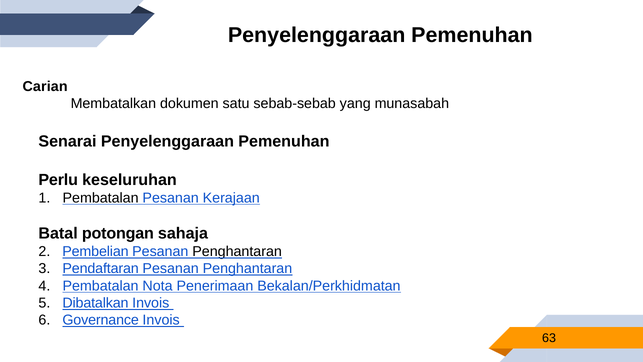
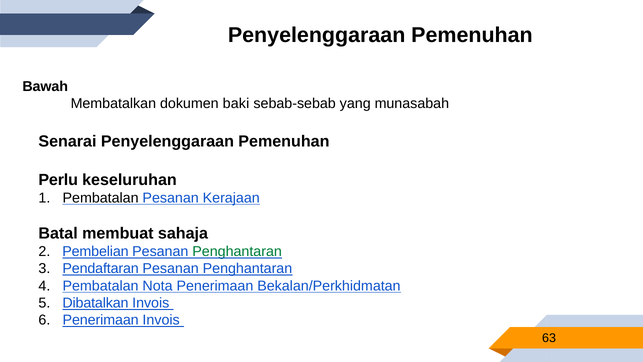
Carian: Carian -> Bawah
satu: satu -> baki
potongan: potongan -> membuat
Penghantaran at (237, 251) colour: black -> green
Governance at (101, 320): Governance -> Penerimaan
